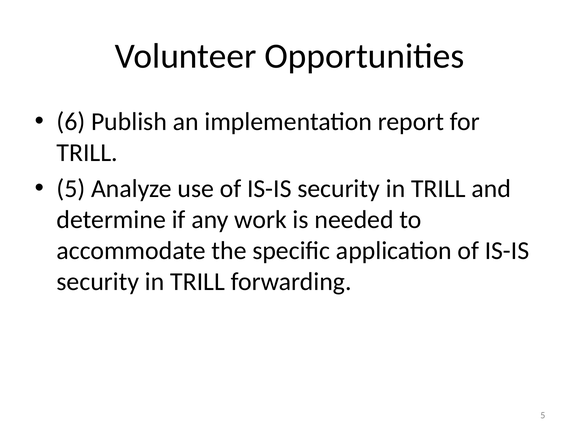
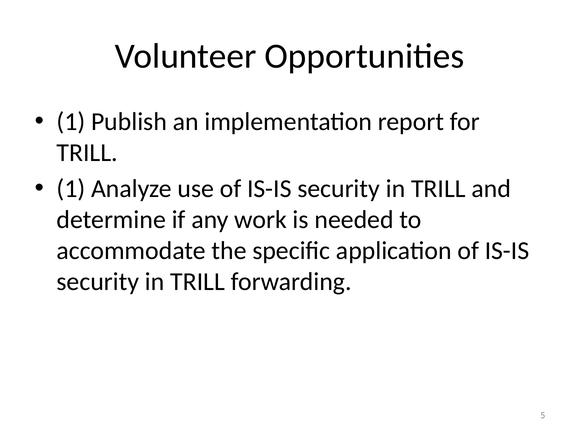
6 at (71, 122): 6 -> 1
5 at (71, 189): 5 -> 1
